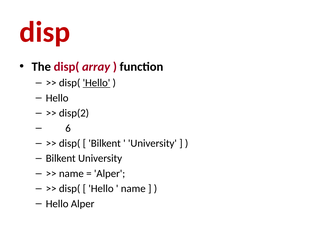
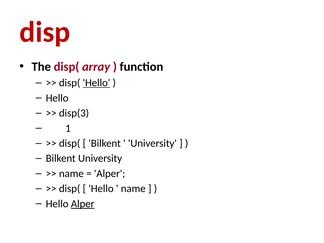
disp(2: disp(2 -> disp(3
6: 6 -> 1
Alper at (83, 204) underline: none -> present
